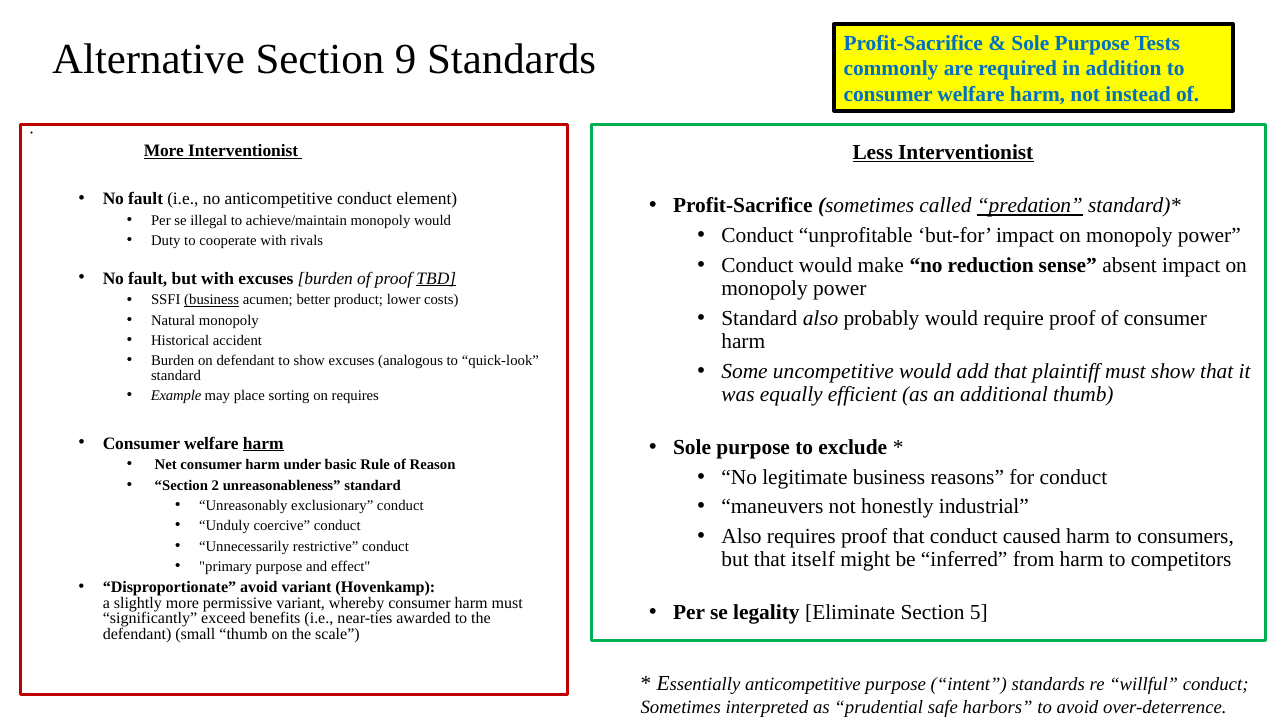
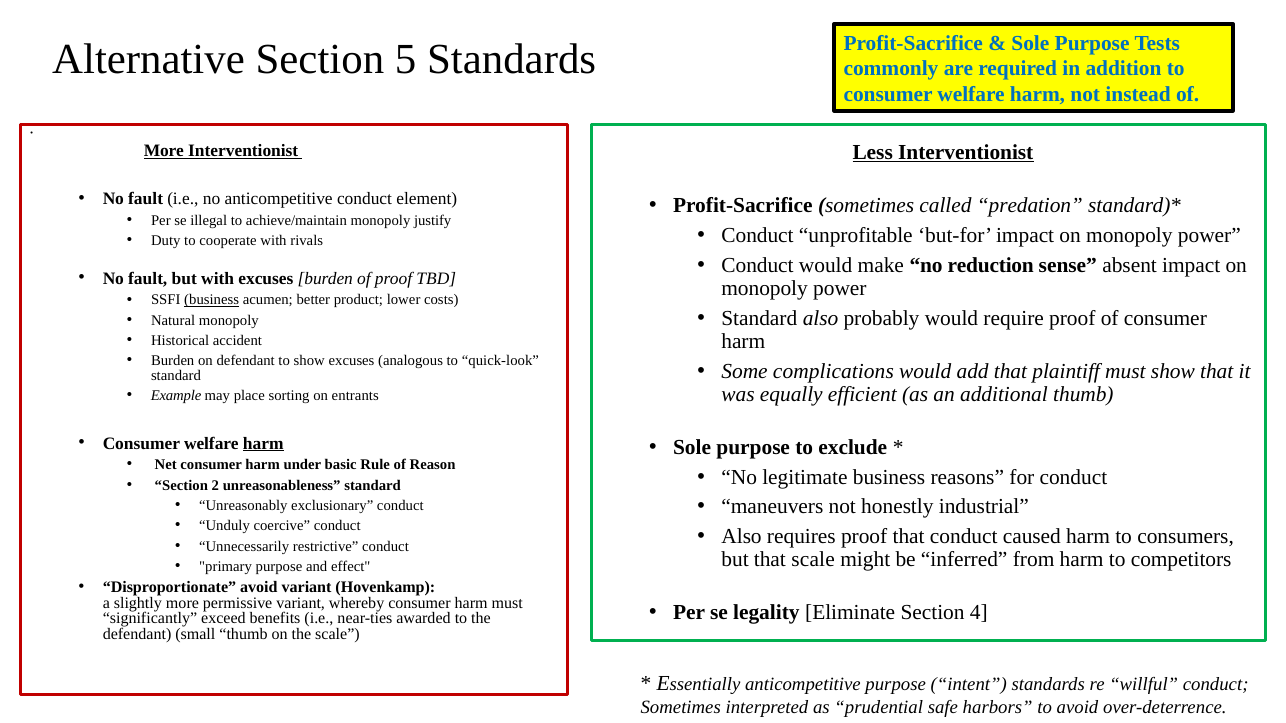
9: 9 -> 5
predation underline: present -> none
monopoly would: would -> justify
TBD underline: present -> none
uncompetitive: uncompetitive -> complications
on requires: requires -> entrants
that itself: itself -> scale
5: 5 -> 4
